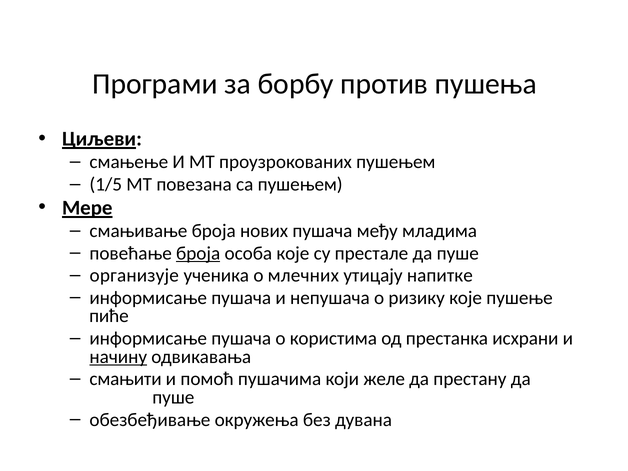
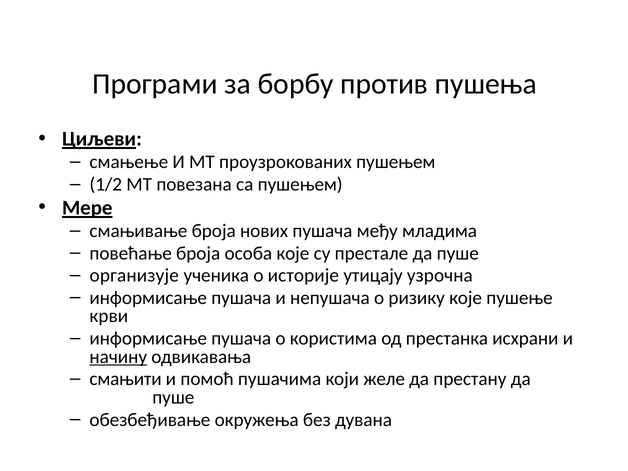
1/5: 1/5 -> 1/2
броја at (198, 253) underline: present -> none
млечних: млечних -> историје
напитке: напитке -> узрочна
пиће: пиће -> крви
